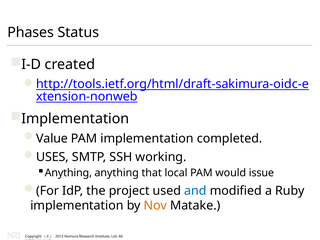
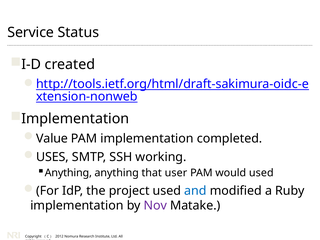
Phases: Phases -> Service
local: local -> user
would issue: issue -> used
Nov colour: orange -> purple
